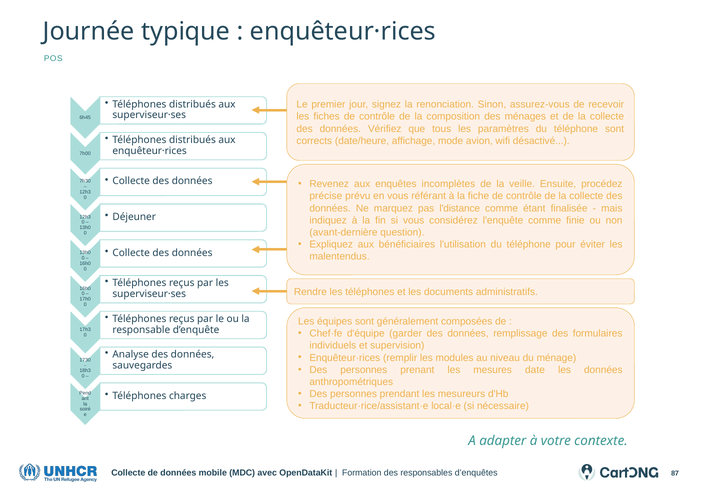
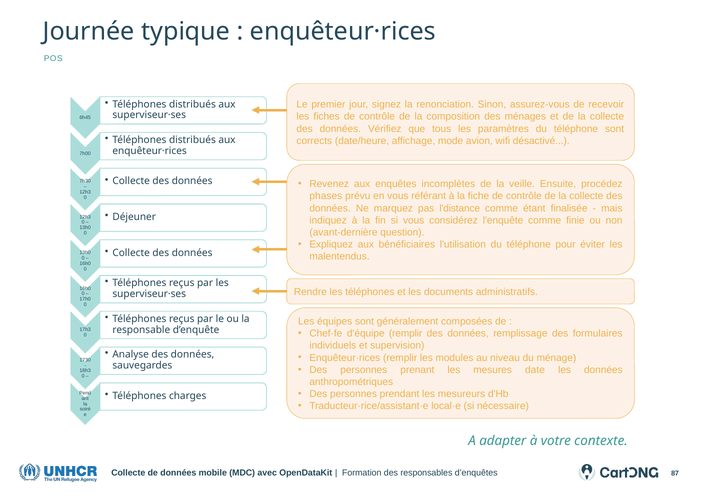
précise: précise -> phases
d'équipe garder: garder -> remplir
